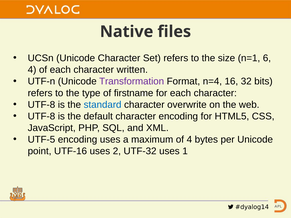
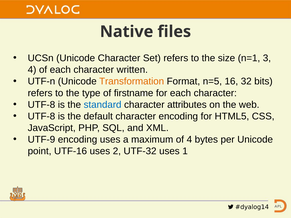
6: 6 -> 3
Transformation colour: purple -> orange
n=4: n=4 -> n=5
overwrite: overwrite -> attributes
UTF-5: UTF-5 -> UTF-9
